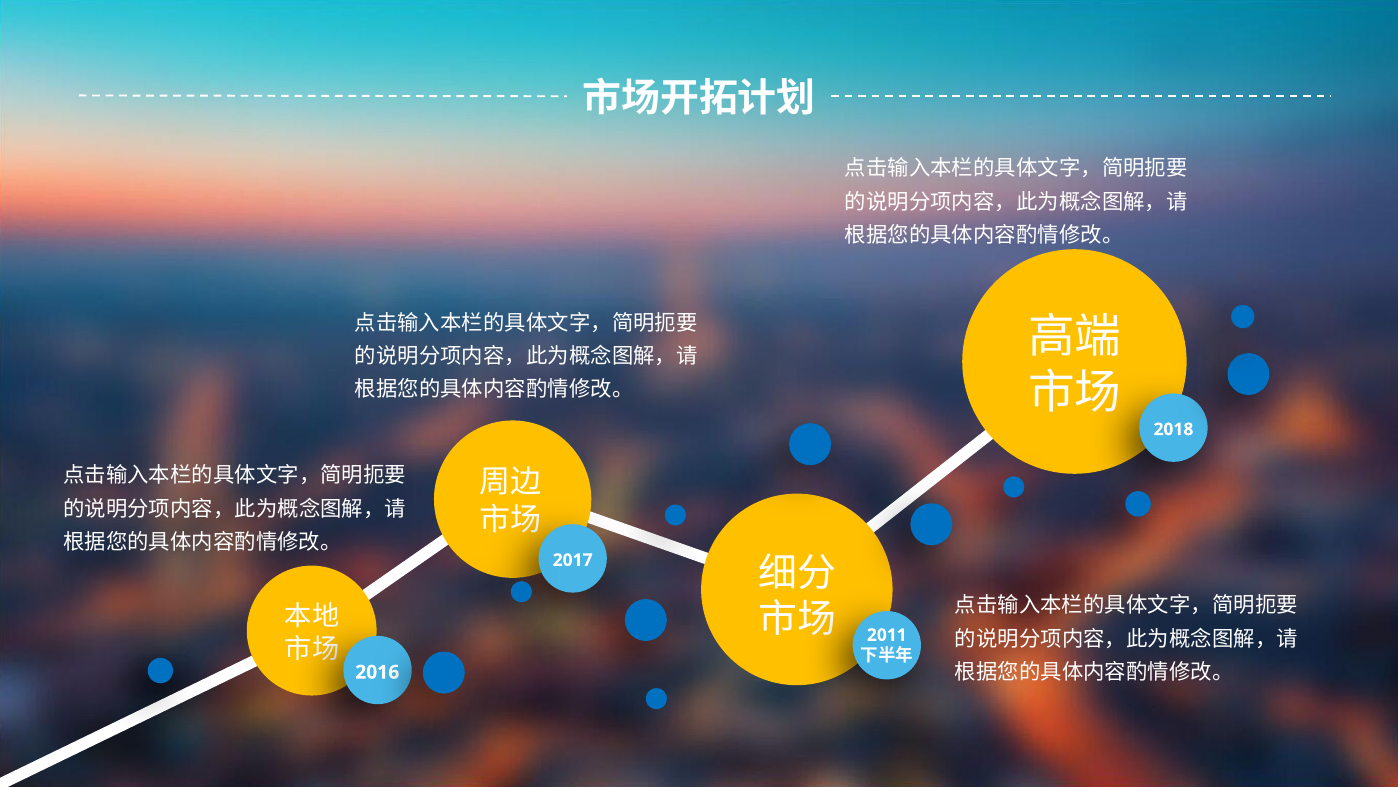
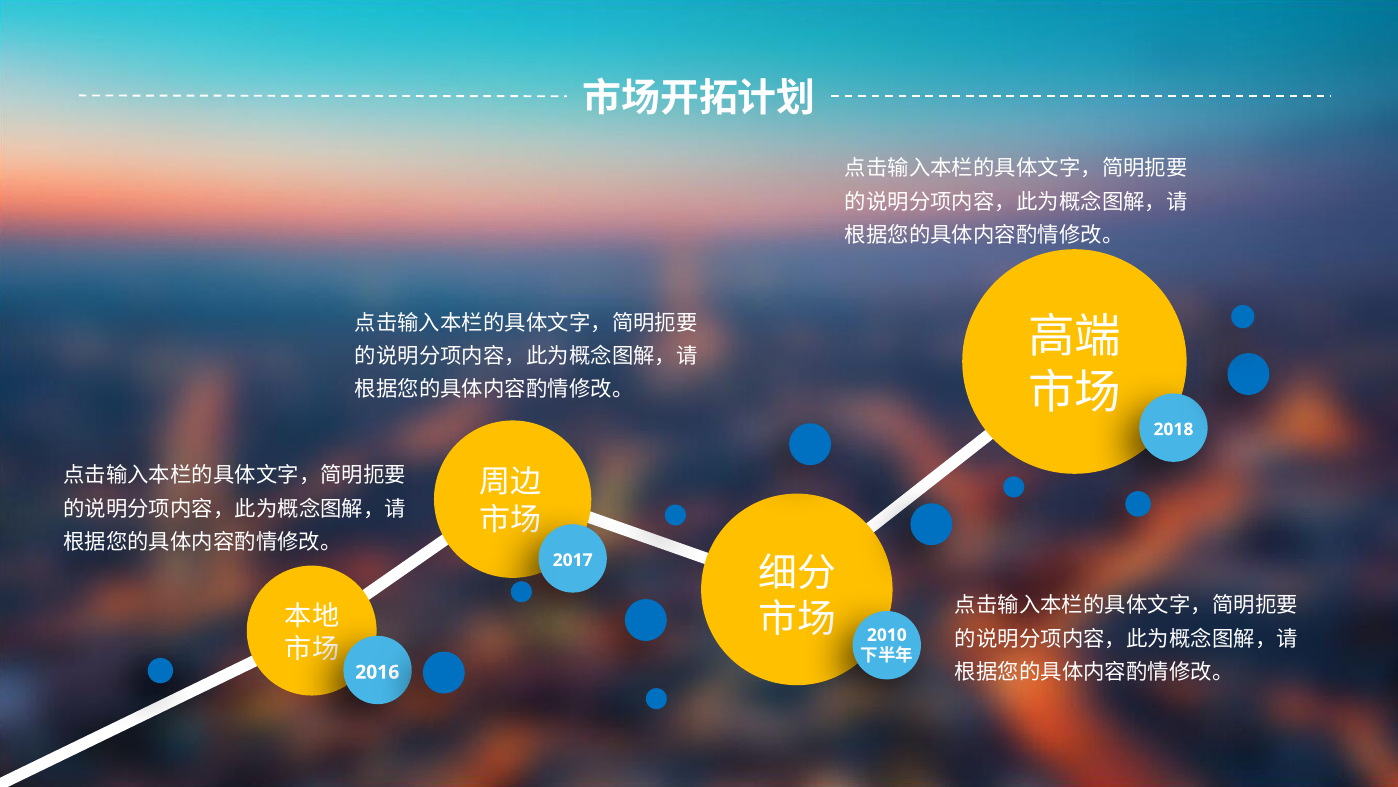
2011: 2011 -> 2010
